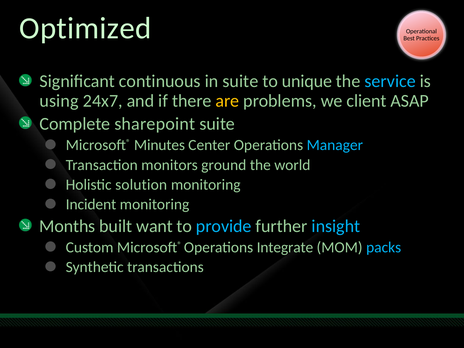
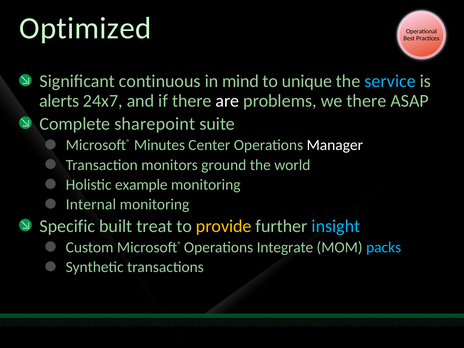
in suite: suite -> mind
using: using -> alerts
are colour: yellow -> white
we client: client -> there
Manager colour: light blue -> white
solution: solution -> example
Incident: Incident -> Internal
Months: Months -> Specific
want: want -> treat
provide colour: light blue -> yellow
